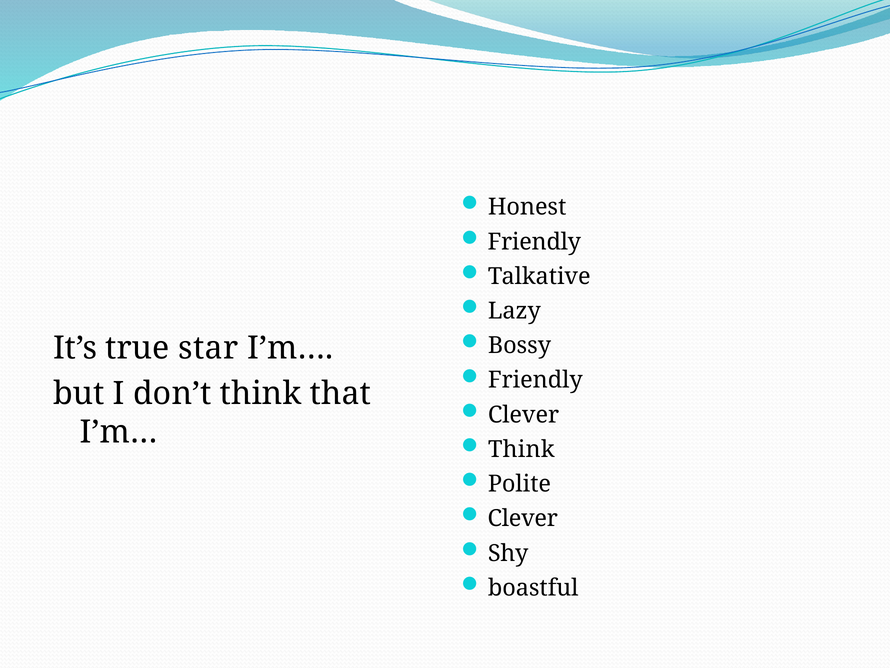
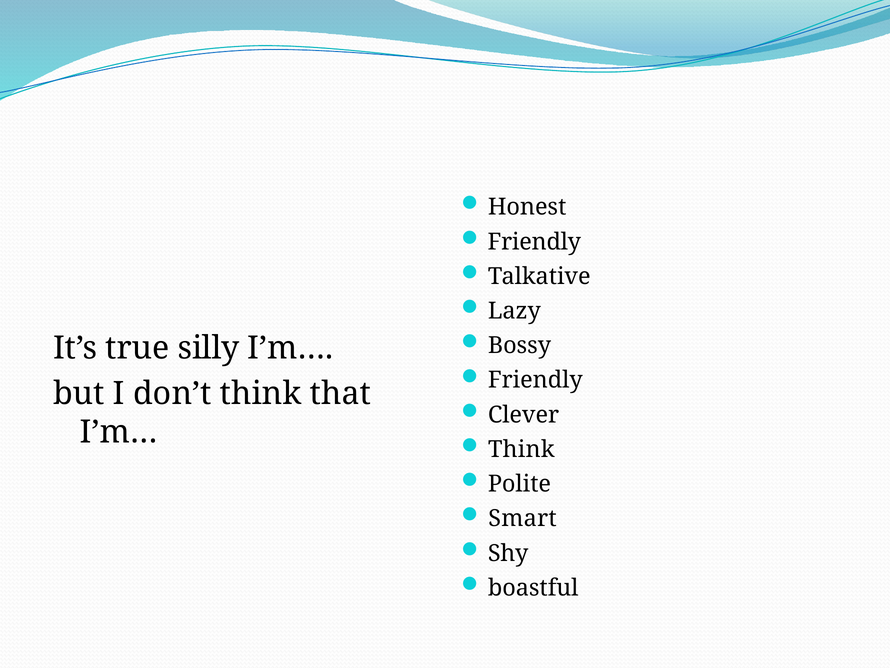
star: star -> silly
Clever at (523, 518): Clever -> Smart
